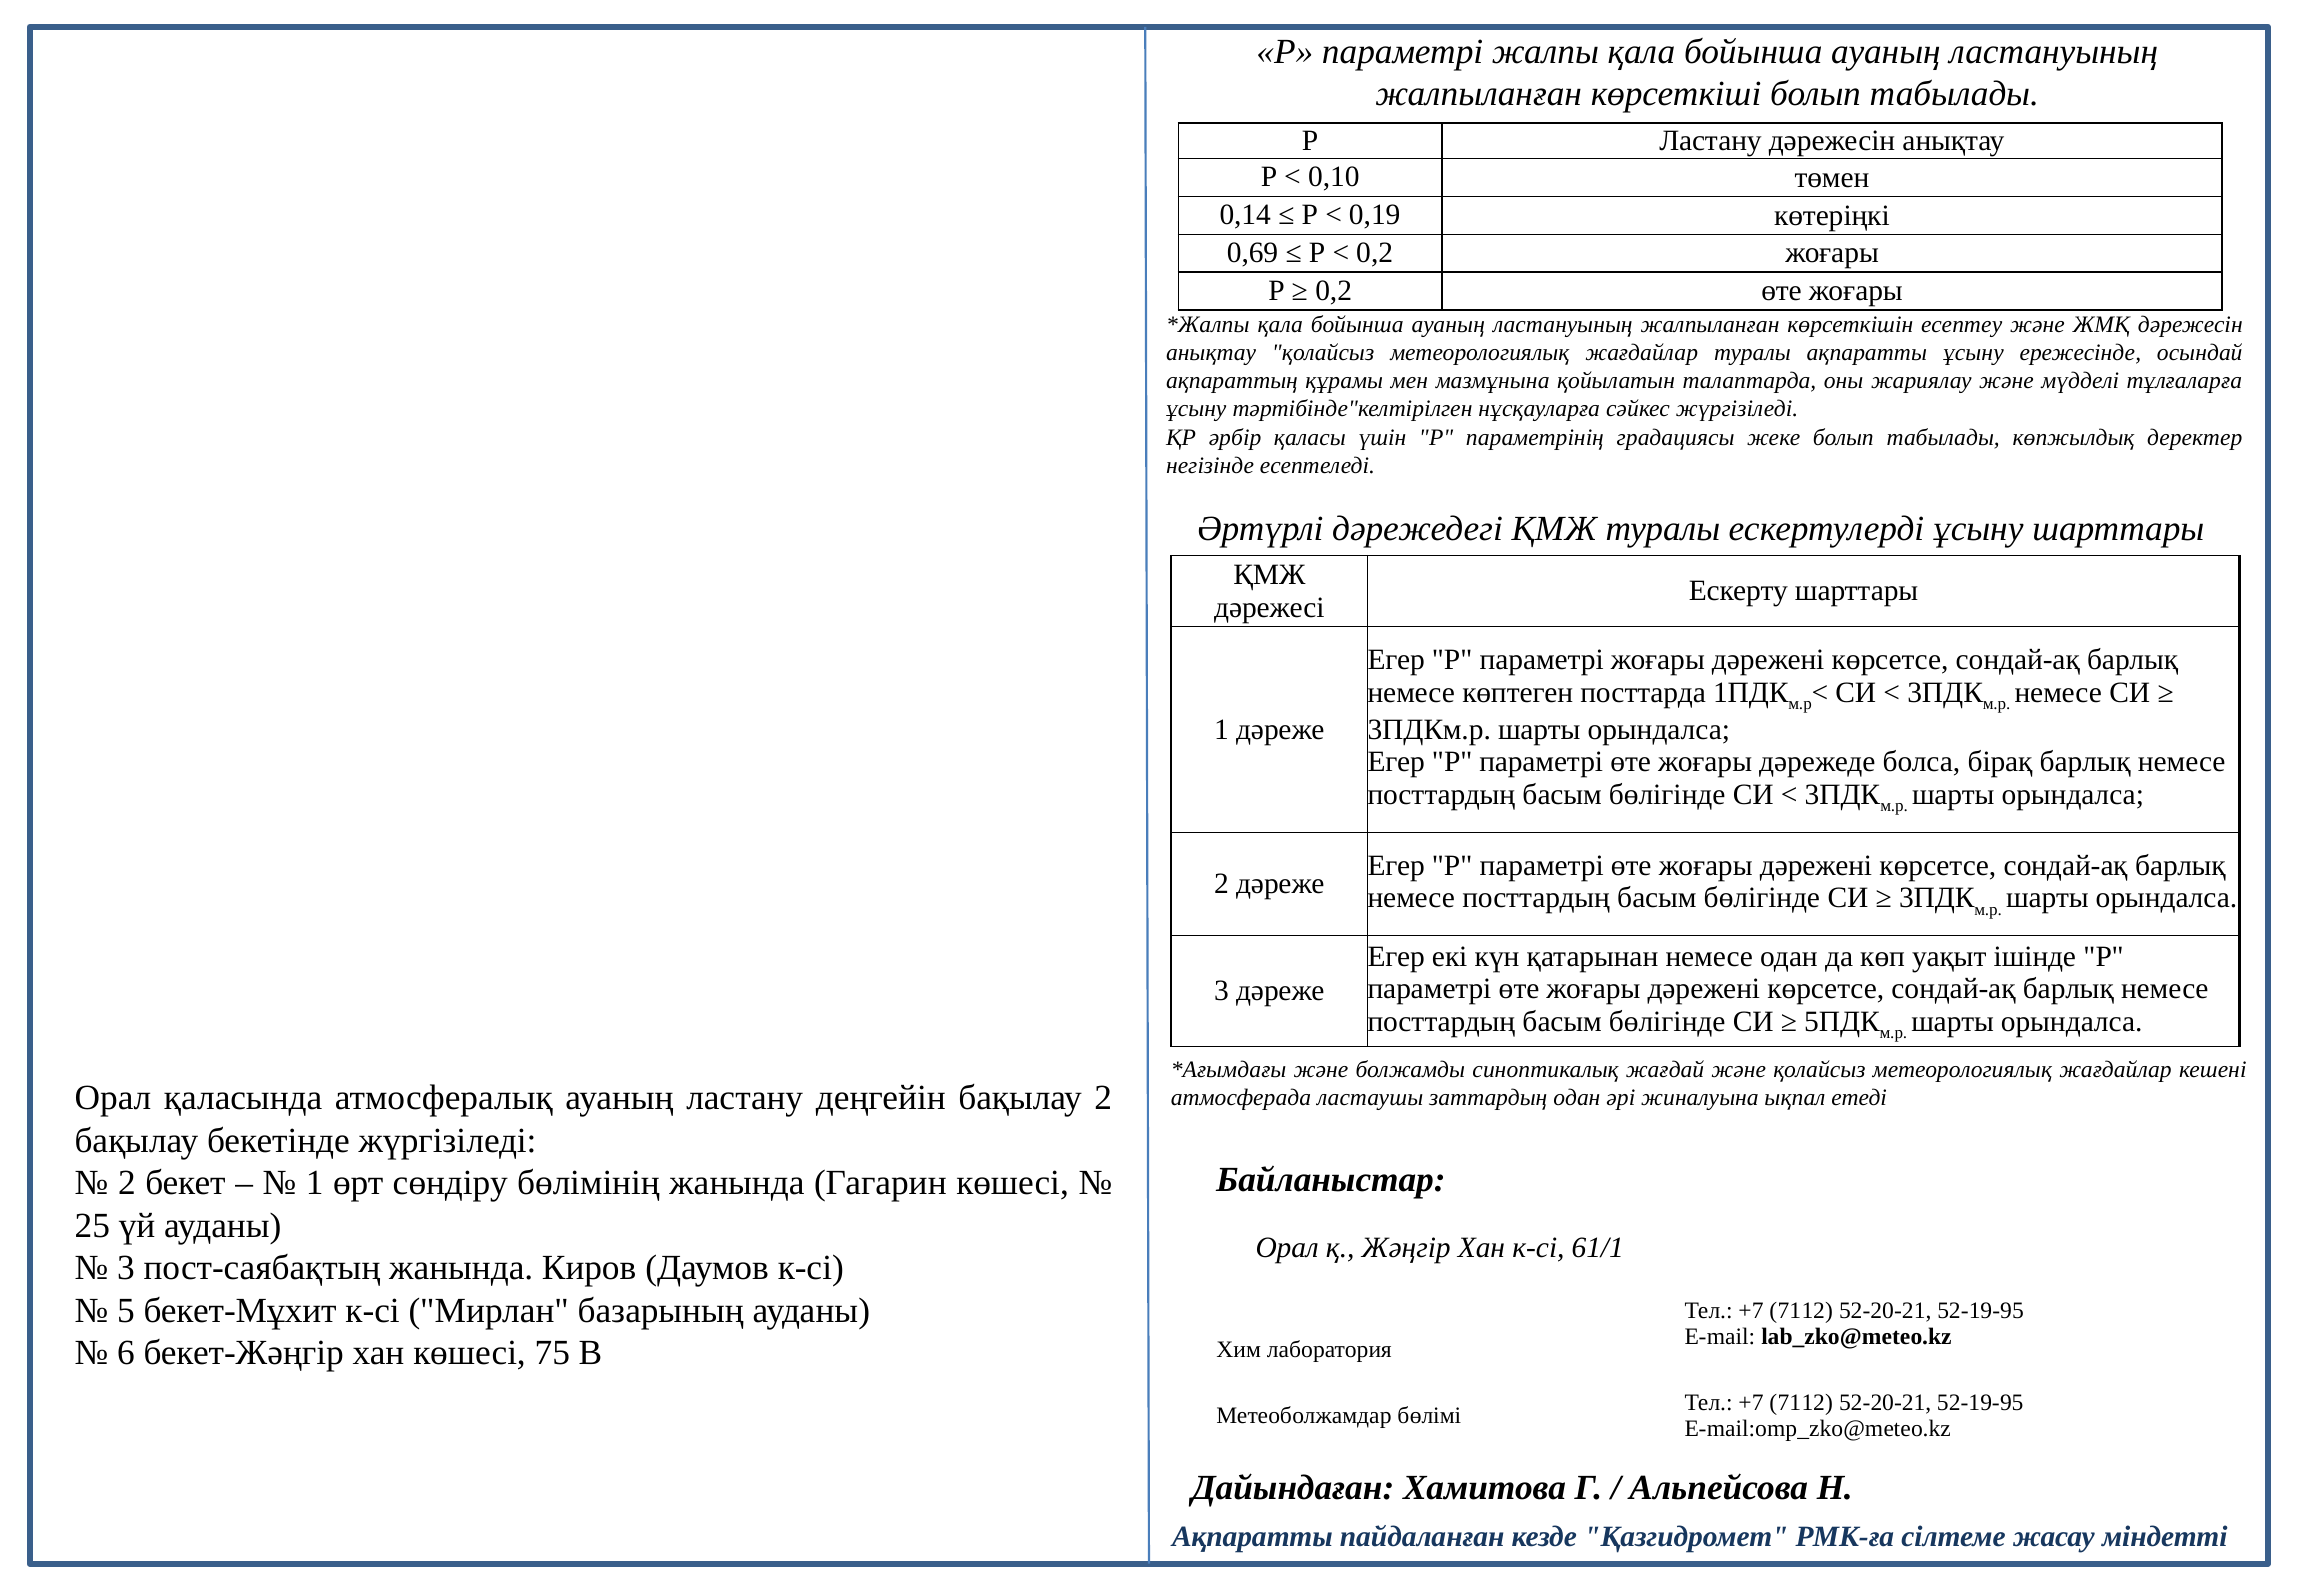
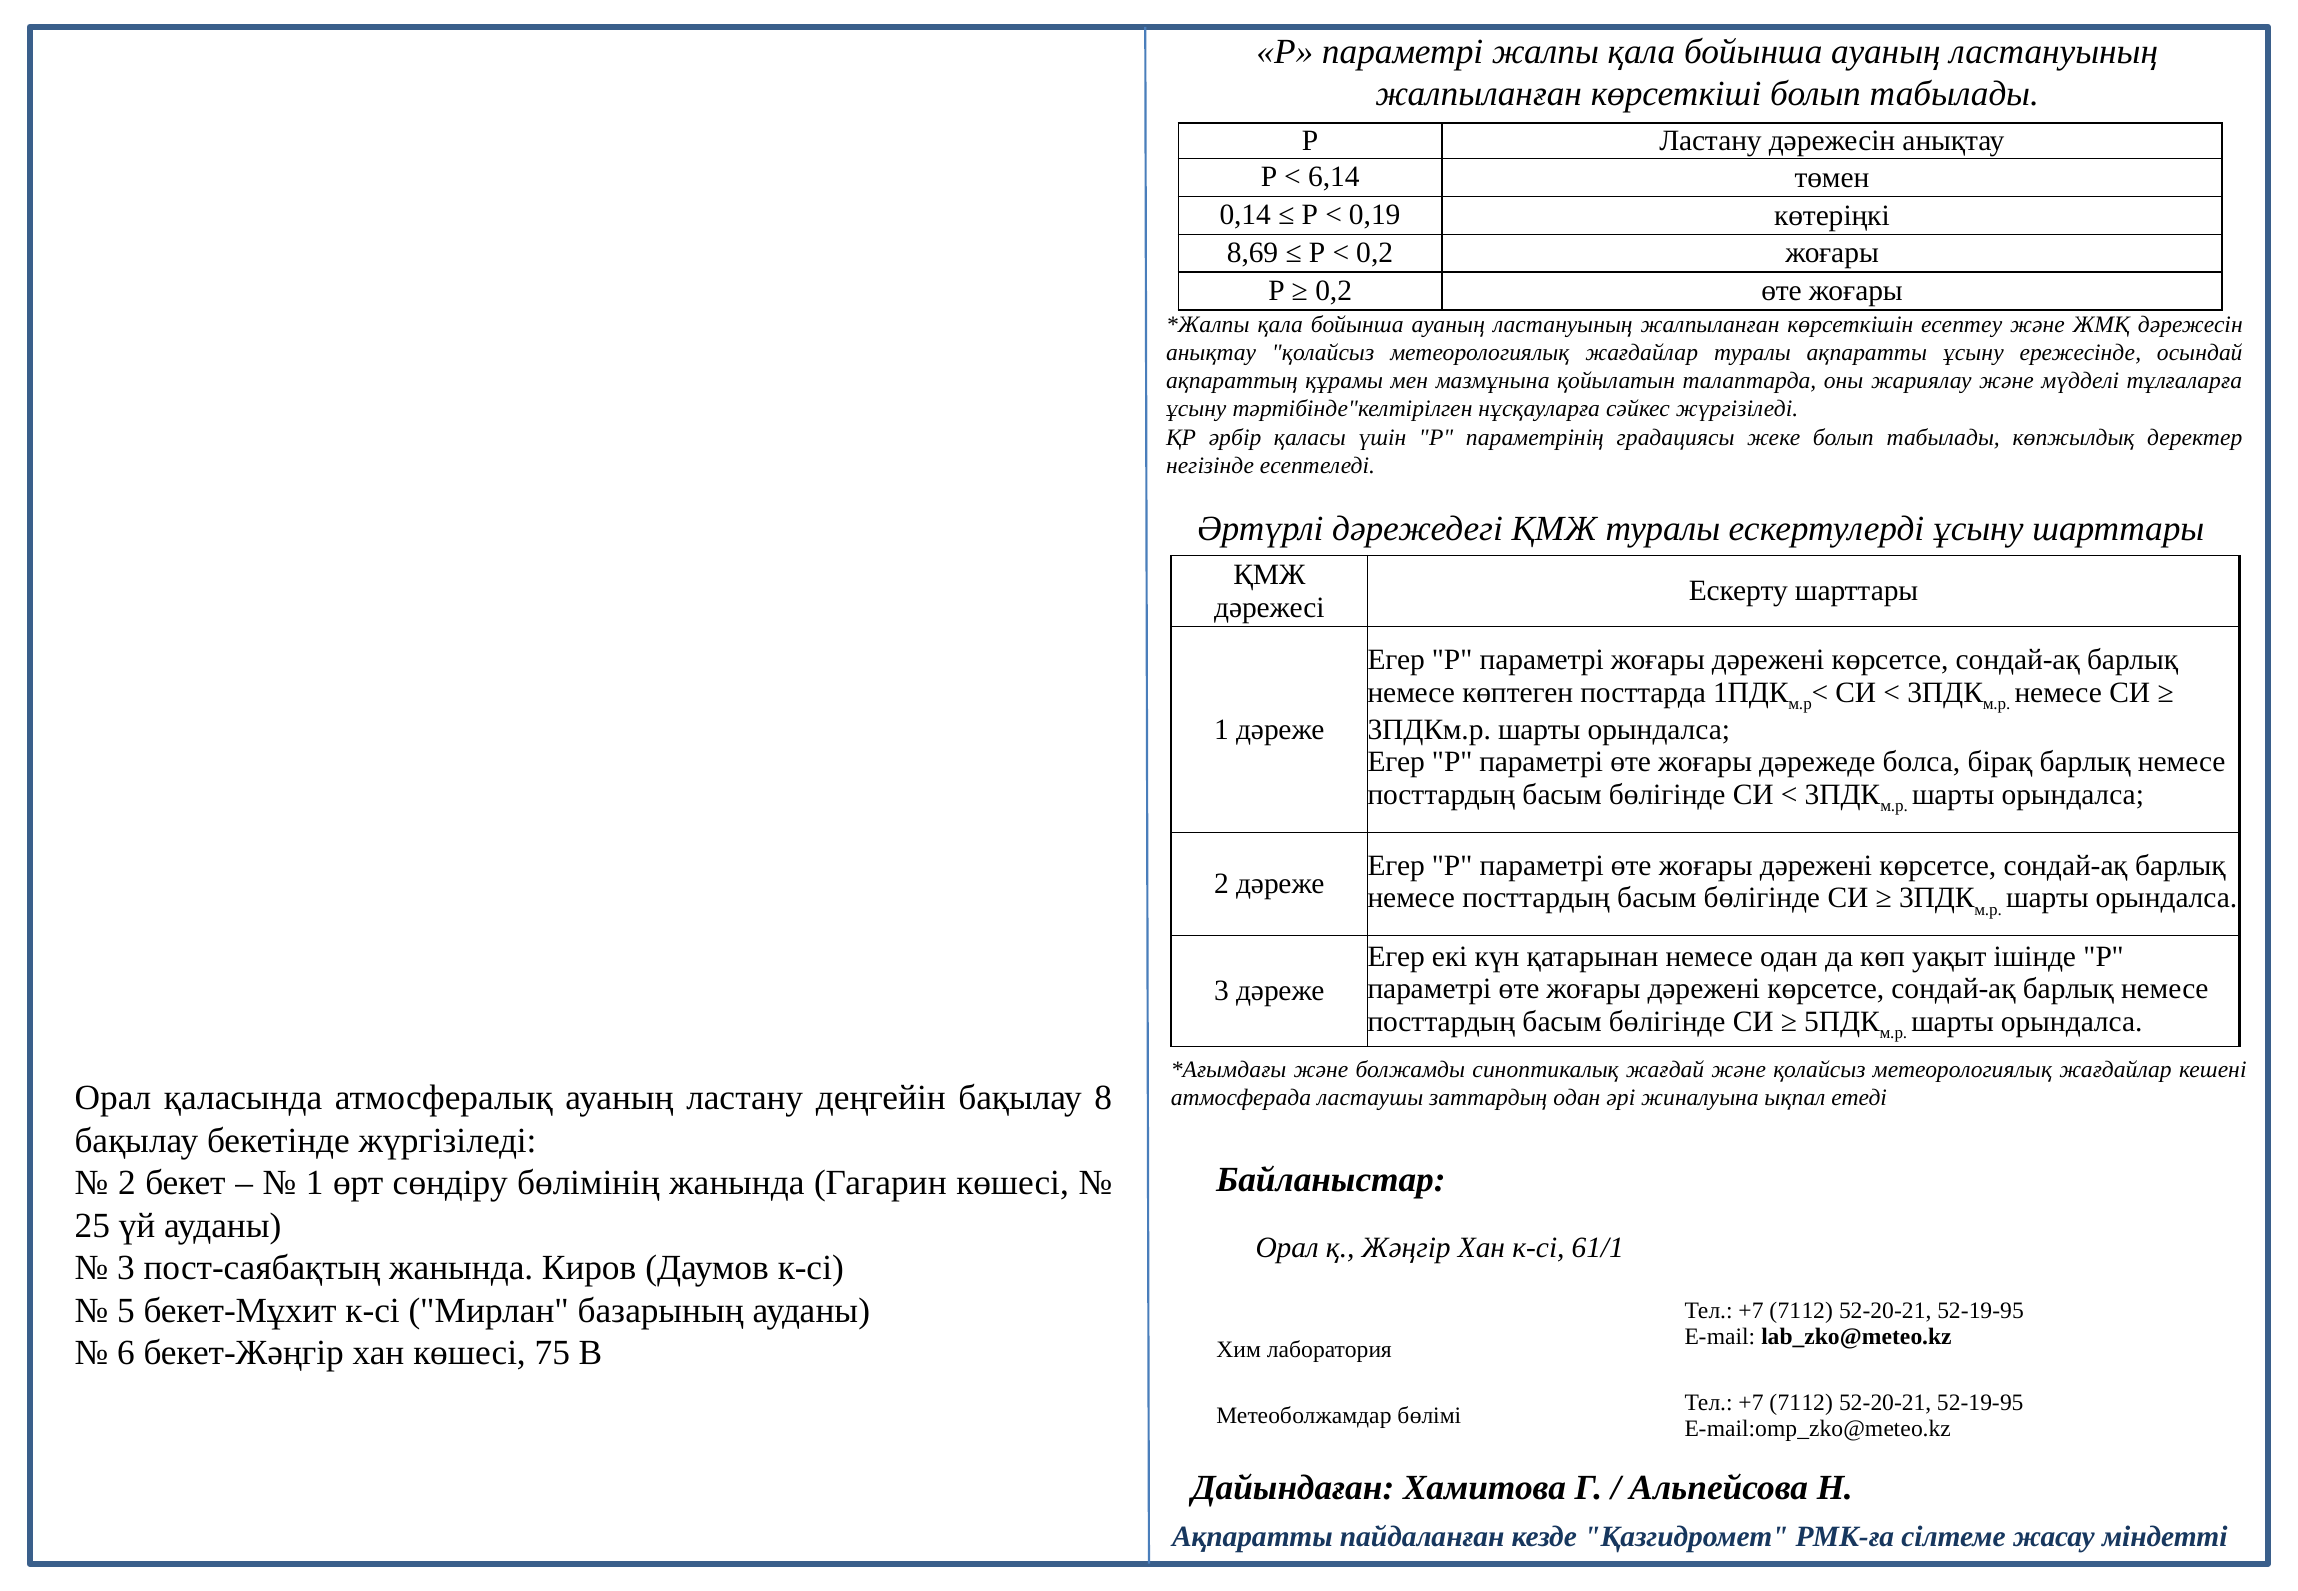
0,10: 0,10 -> 6,14
0,69: 0,69 -> 8,69
бақылау 2: 2 -> 8
